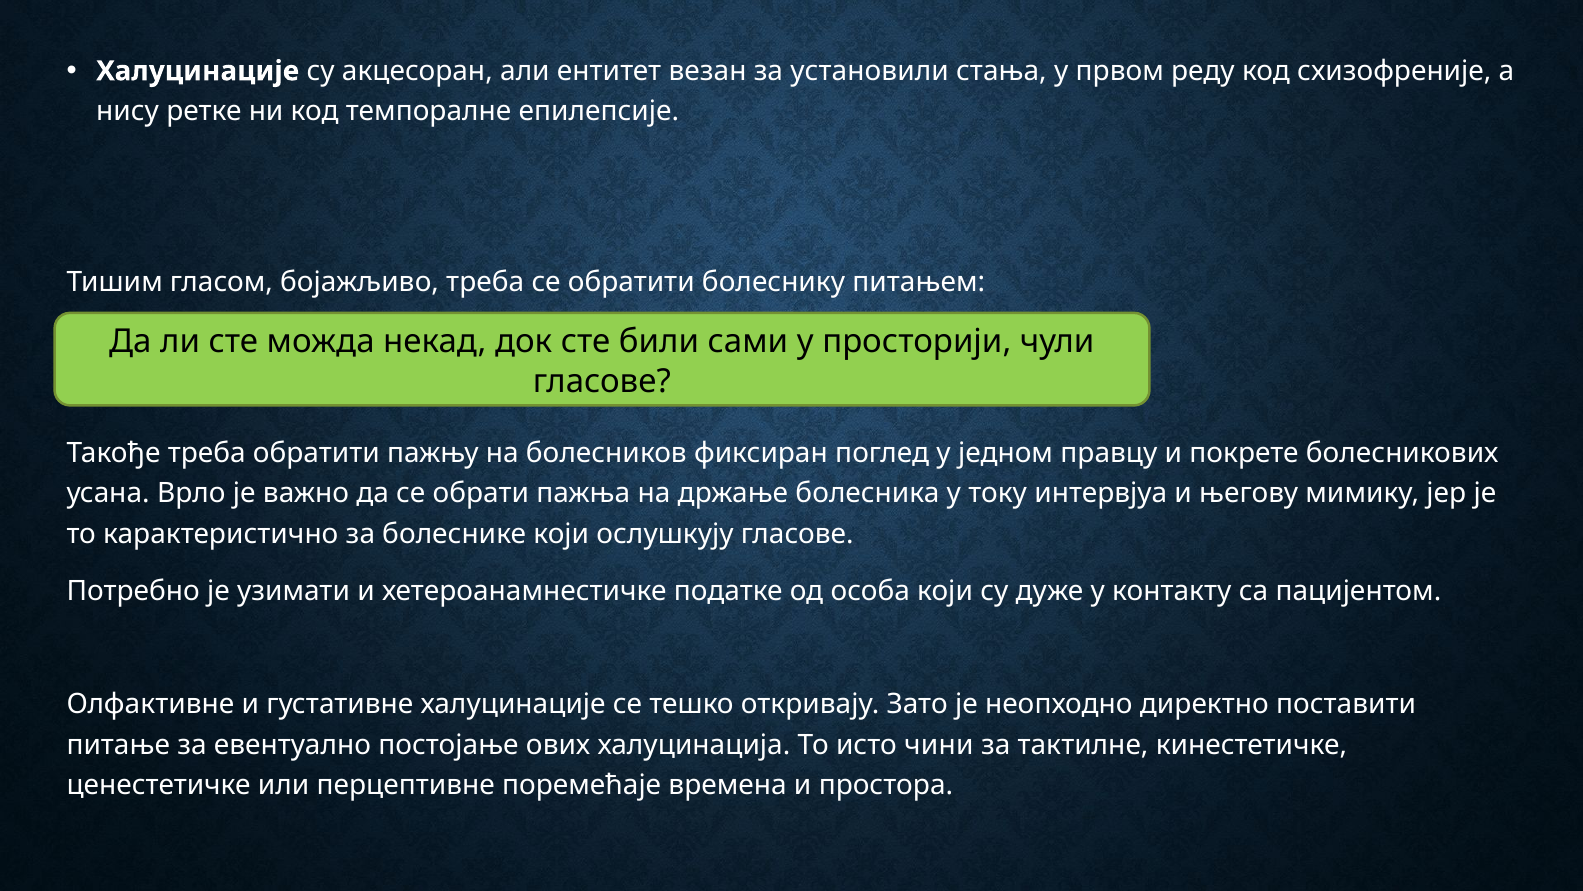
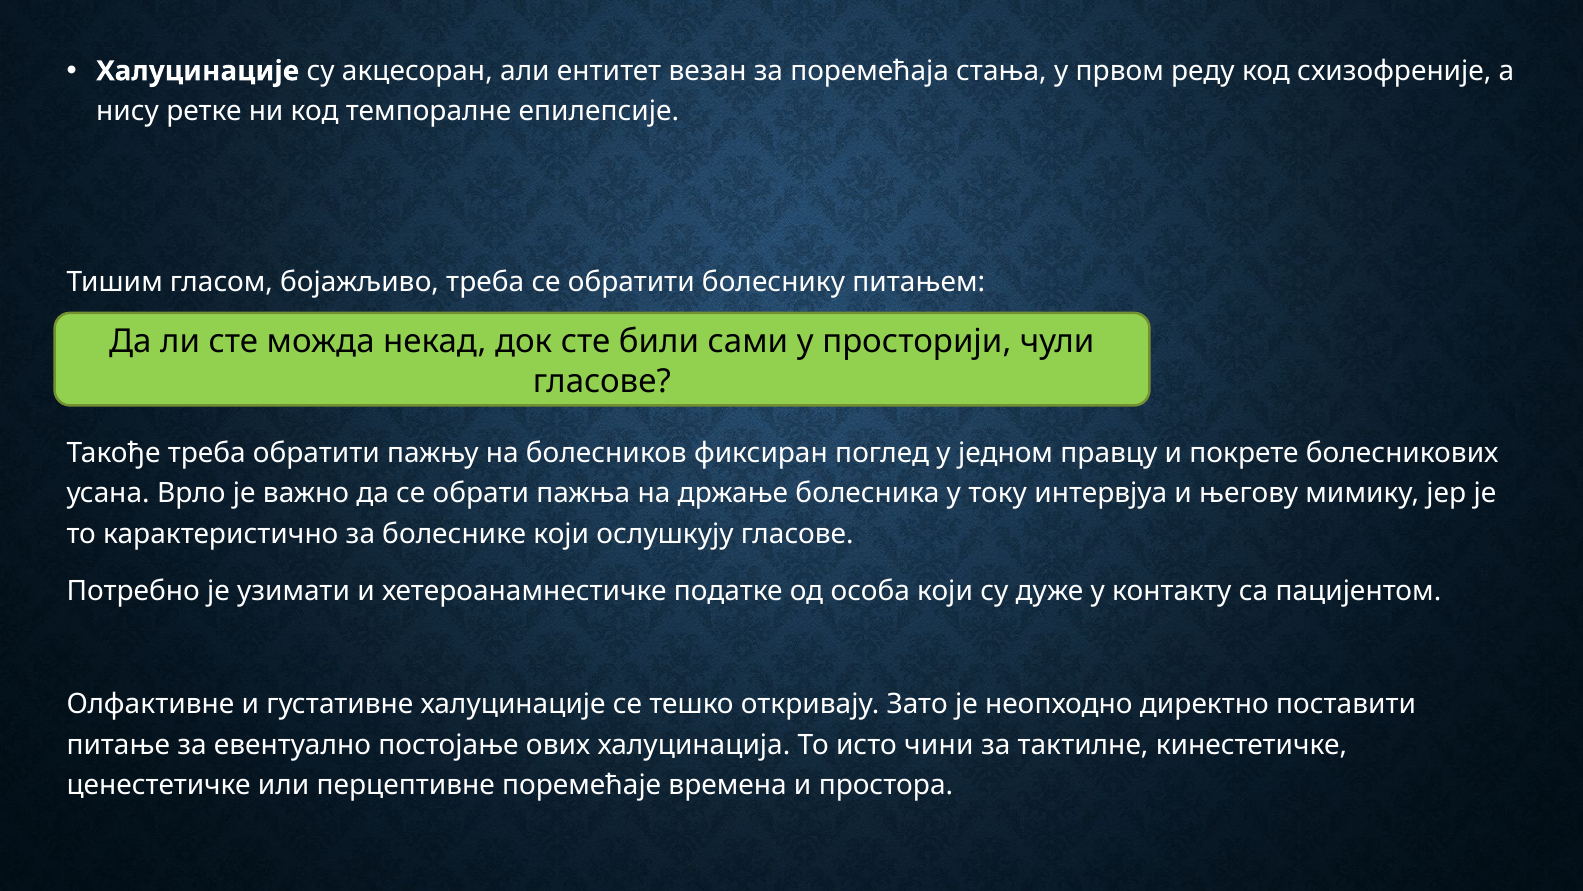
установили: установили -> поремећаја
